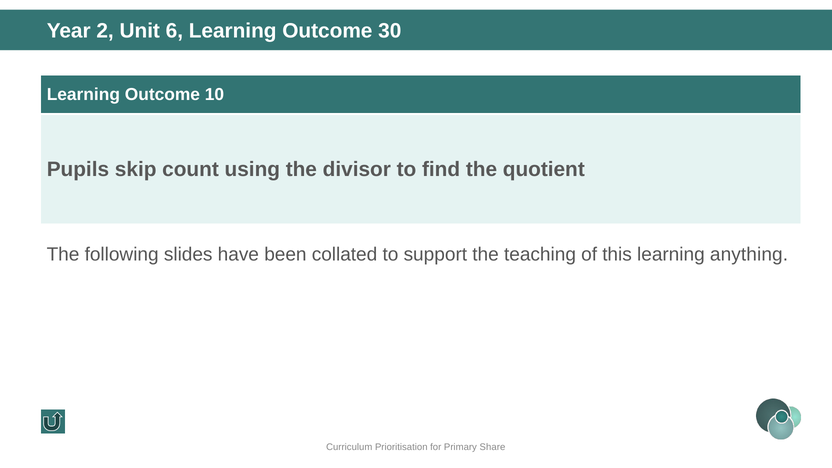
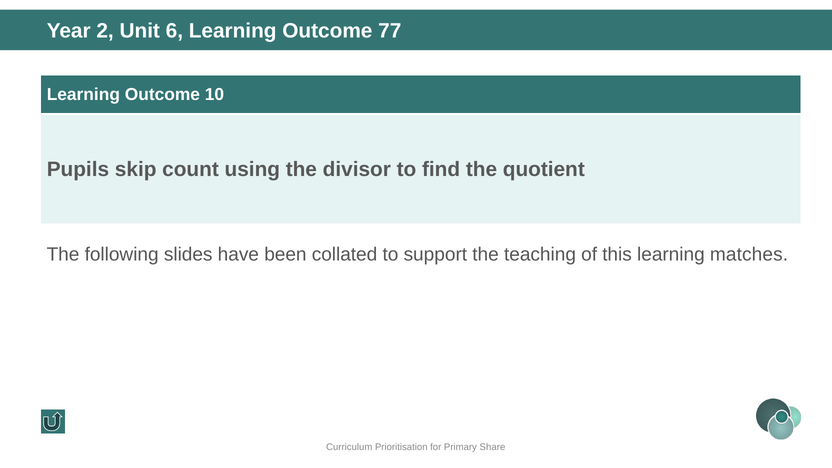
30: 30 -> 77
anything: anything -> matches
